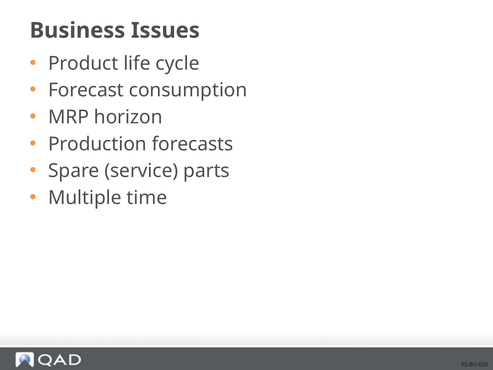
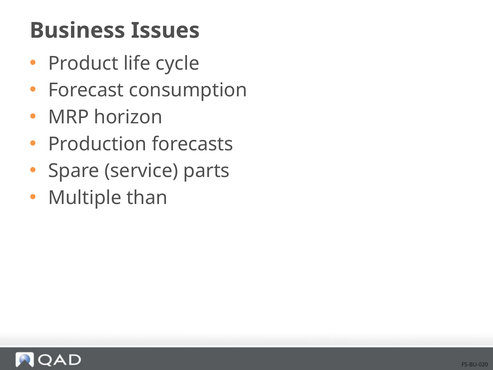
time: time -> than
